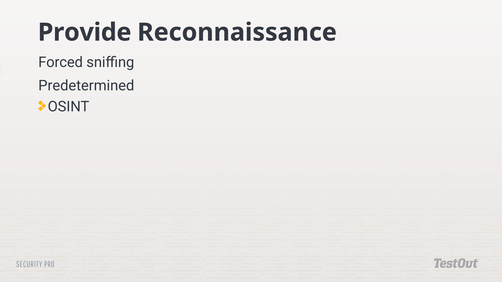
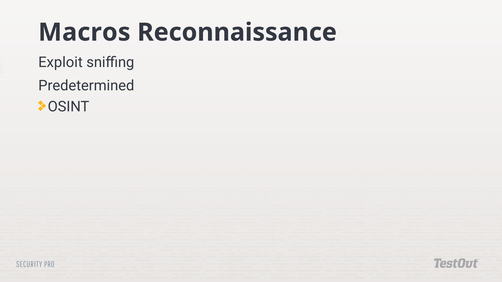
Provide: Provide -> Macros
Forced: Forced -> Exploit
